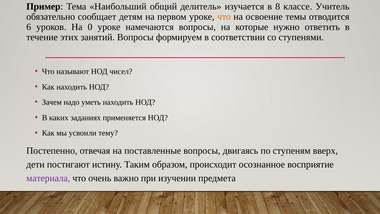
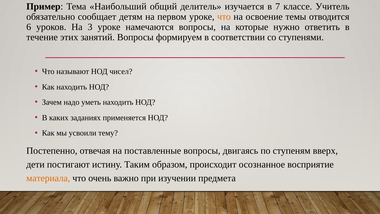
8: 8 -> 7
0: 0 -> 3
материала colour: purple -> orange
